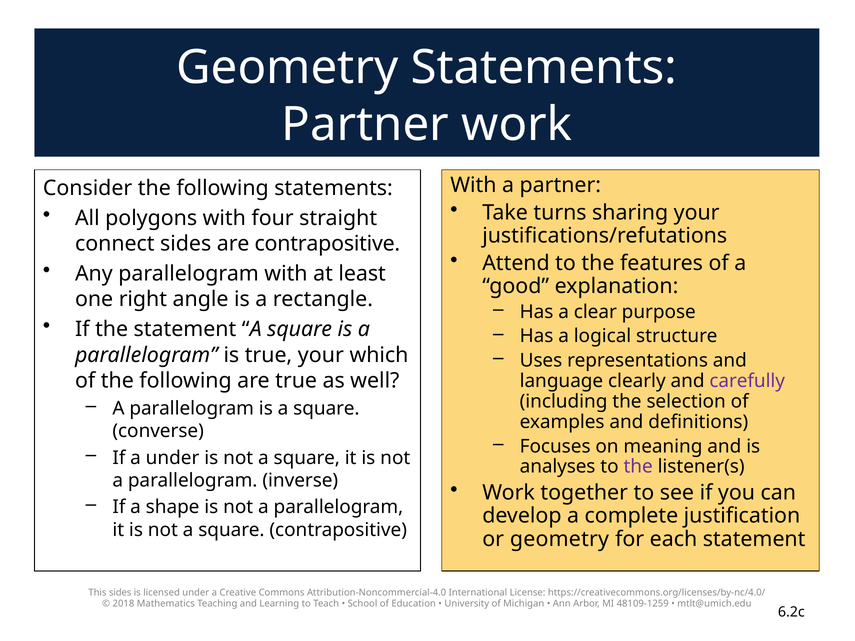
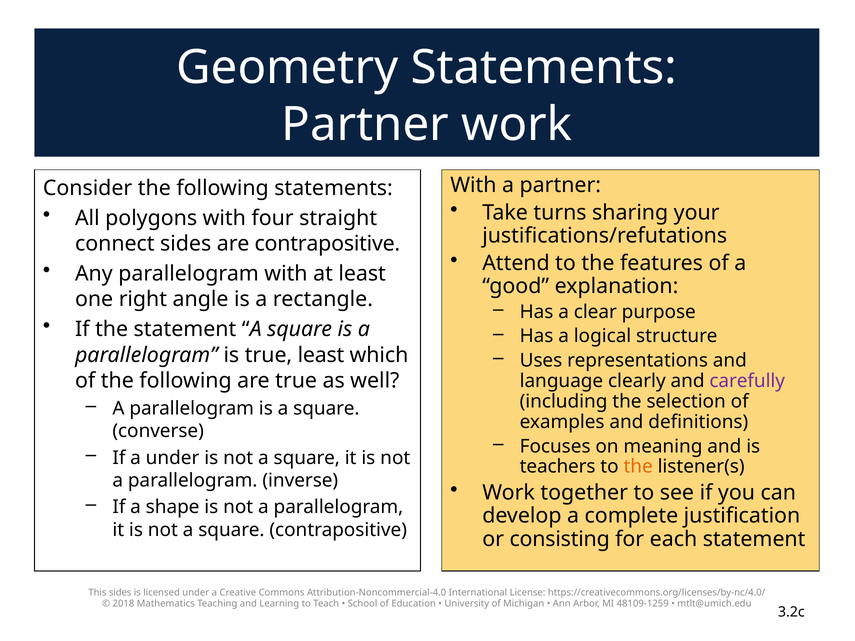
true your: your -> least
analyses: analyses -> teachers
the at (638, 467) colour: purple -> orange
or geometry: geometry -> consisting
6.2c: 6.2c -> 3.2c
